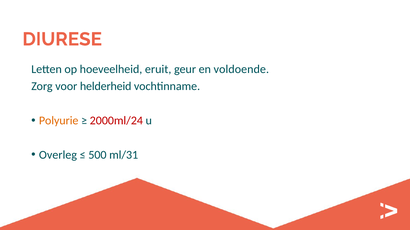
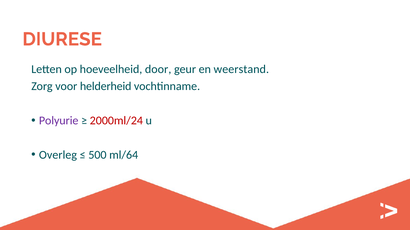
eruit: eruit -> door
voldoende: voldoende -> weerstand
Polyurie colour: orange -> purple
ml/31: ml/31 -> ml/64
